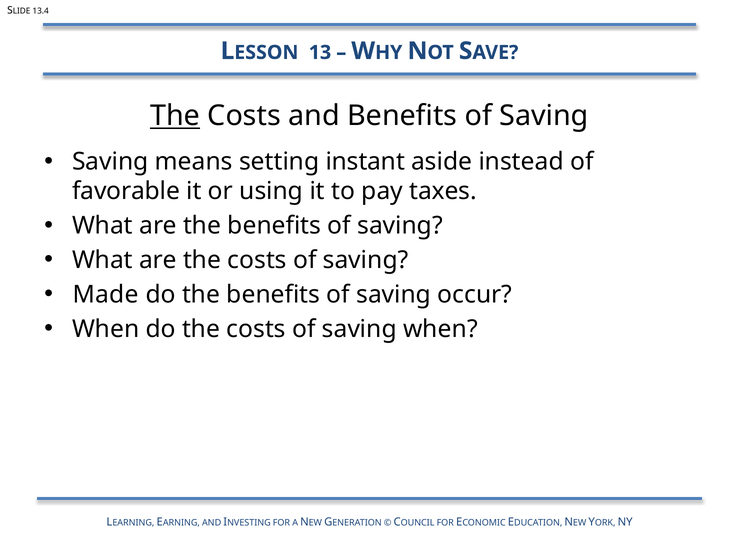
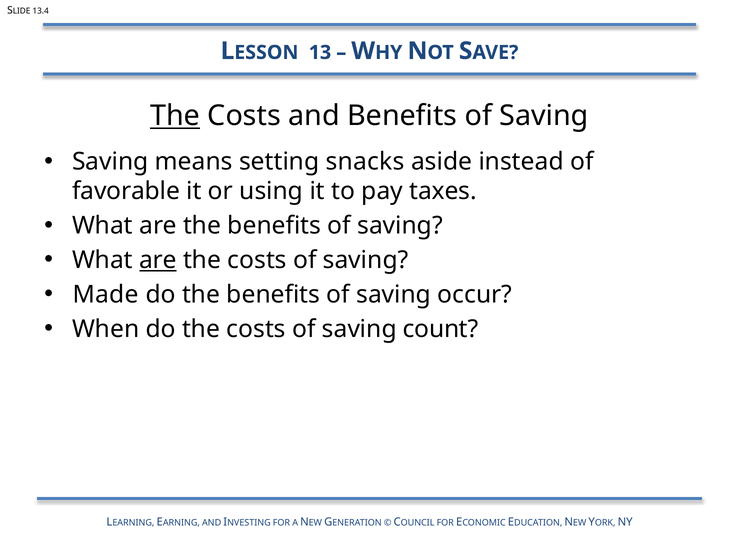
instant: instant -> snacks
are at (158, 260) underline: none -> present
saving when: when -> count
